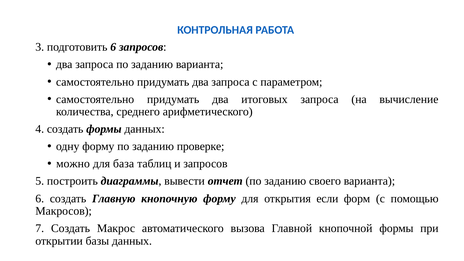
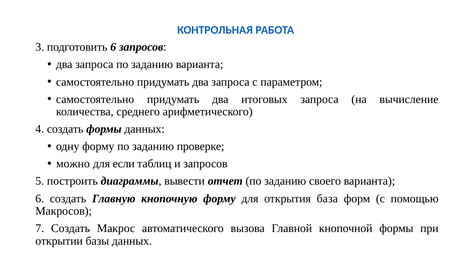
база: база -> если
если: если -> база
